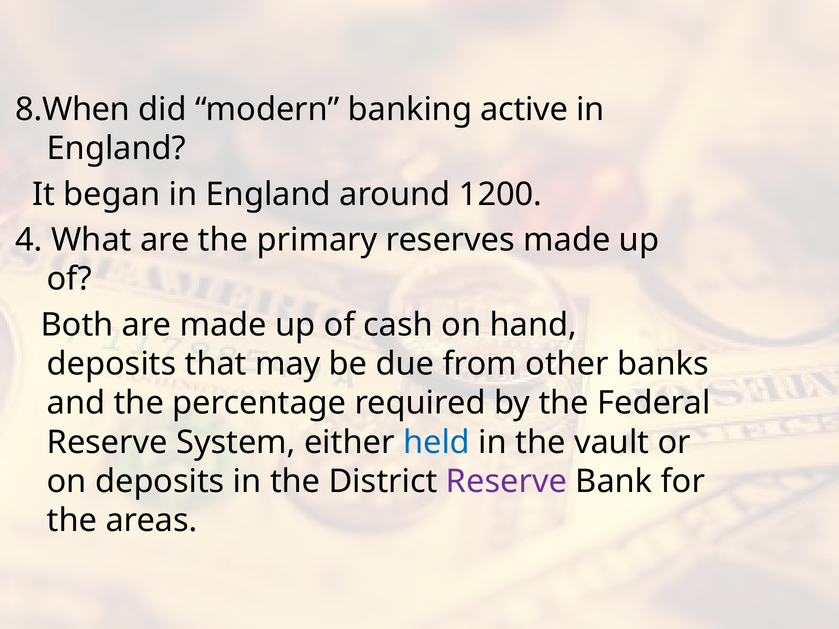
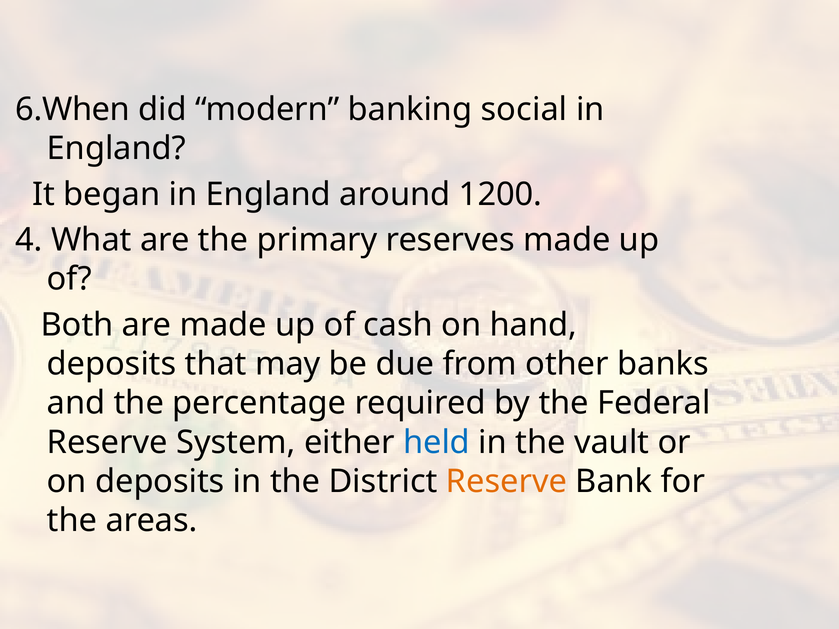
8.When: 8.When -> 6.When
active: active -> social
Reserve at (506, 482) colour: purple -> orange
